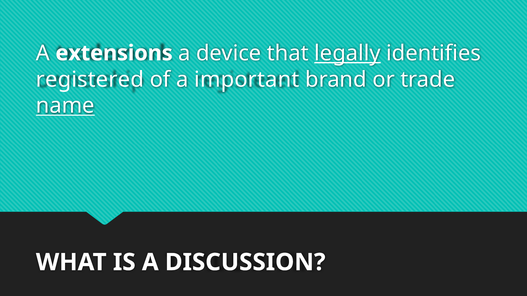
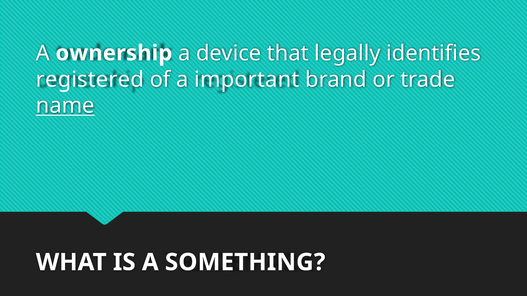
extensions: extensions -> ownership
legally underline: present -> none
DISCUSSION: DISCUSSION -> SOMETHING
